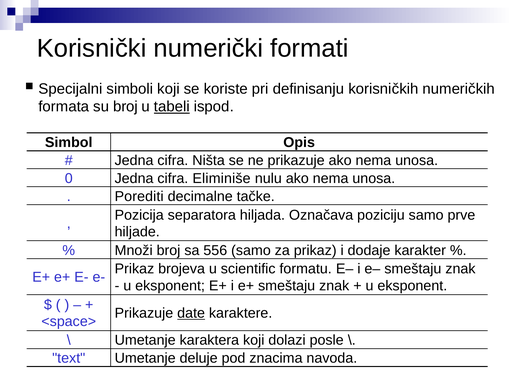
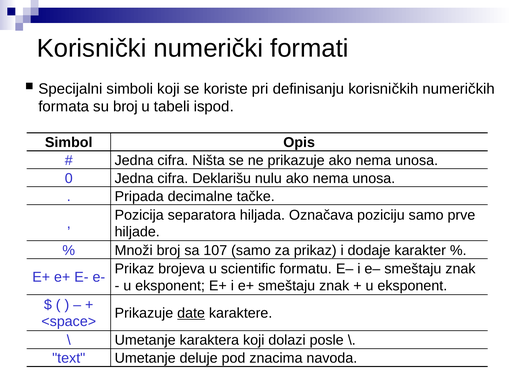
tabeli underline: present -> none
Eliminiše: Eliminiše -> Deklarišu
Porediti: Porediti -> Pripada
556: 556 -> 107
